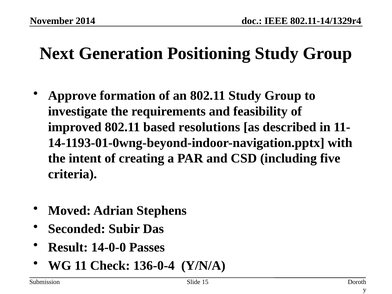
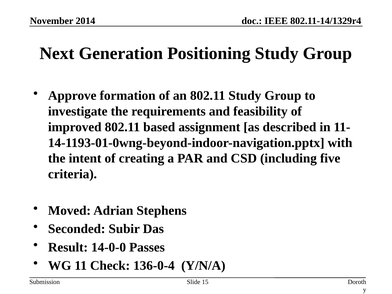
resolutions: resolutions -> assignment
